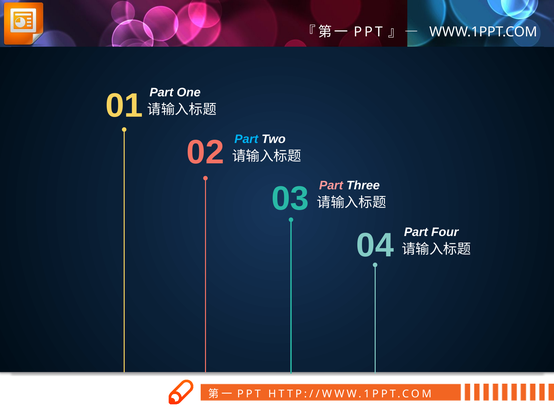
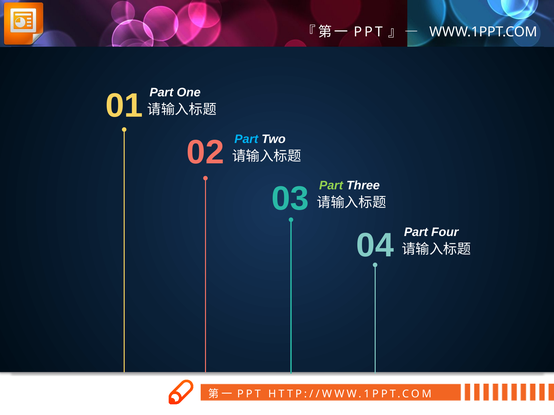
Part at (331, 186) colour: pink -> light green
